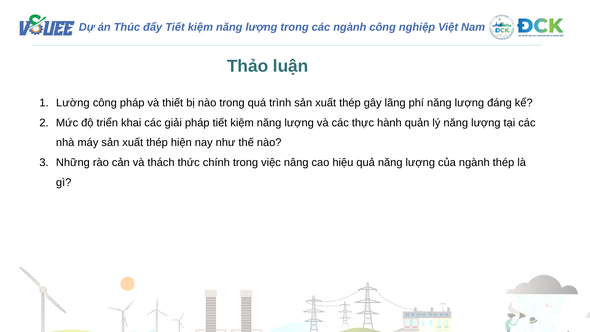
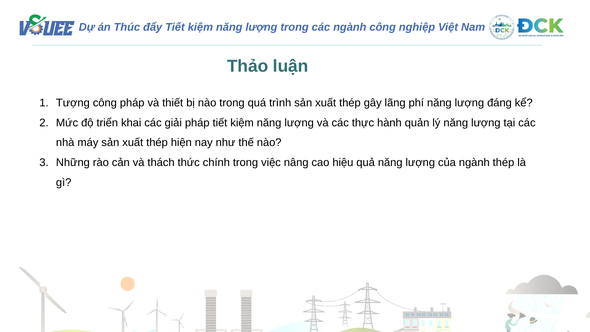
Lường: Lường -> Tượng
